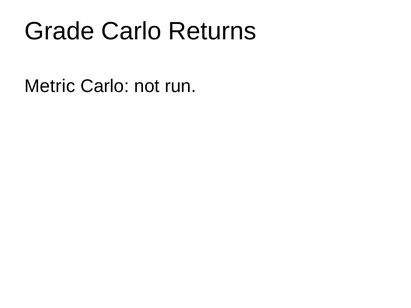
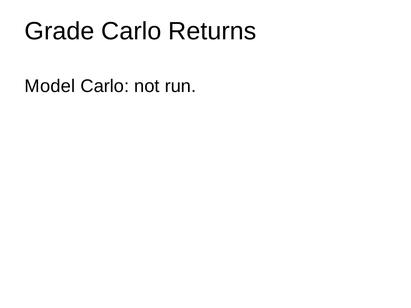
Metric: Metric -> Model
